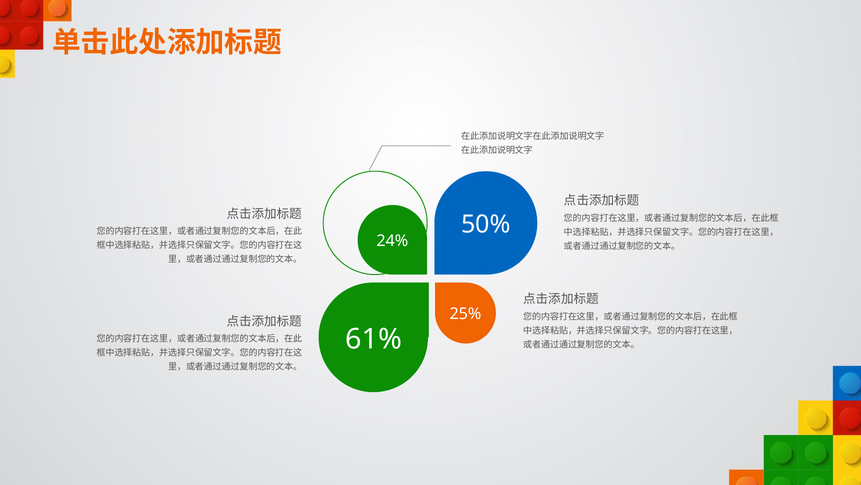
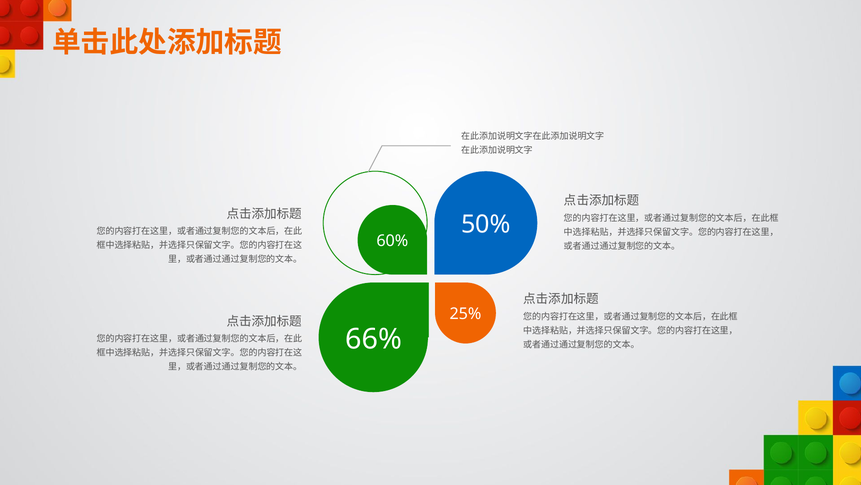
24%: 24% -> 60%
61%: 61% -> 66%
